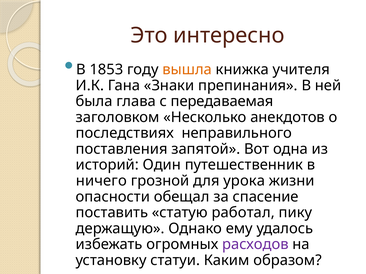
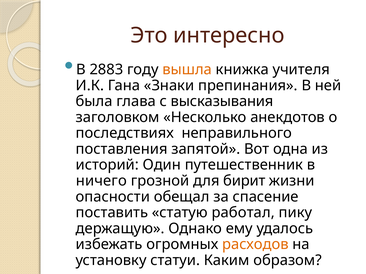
1853: 1853 -> 2883
передаваемая: передаваемая -> высказывания
урока: урока -> бирит
расходов colour: purple -> orange
